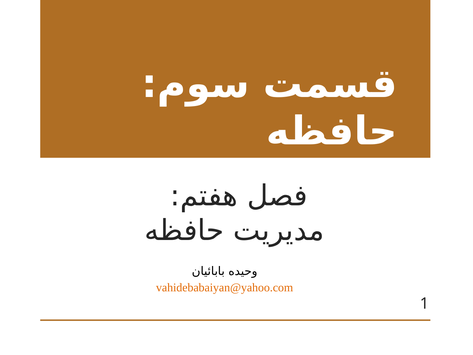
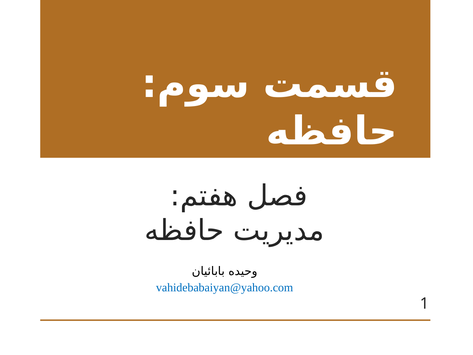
vahidebabaiyan@yahoo.com colour: orange -> blue
